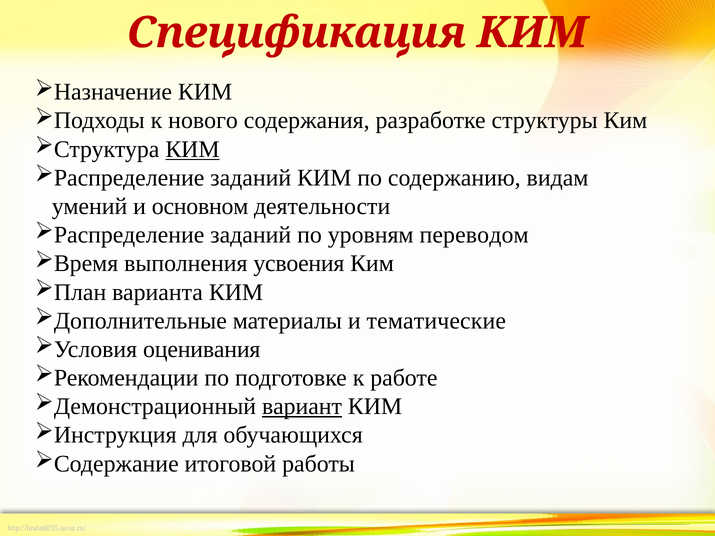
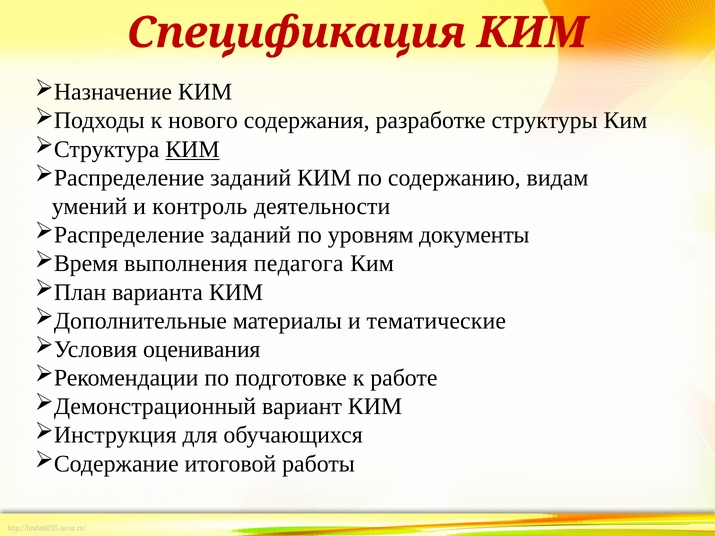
основном: основном -> контроль
переводом: переводом -> документы
усвоения: усвоения -> педагога
вариант underline: present -> none
